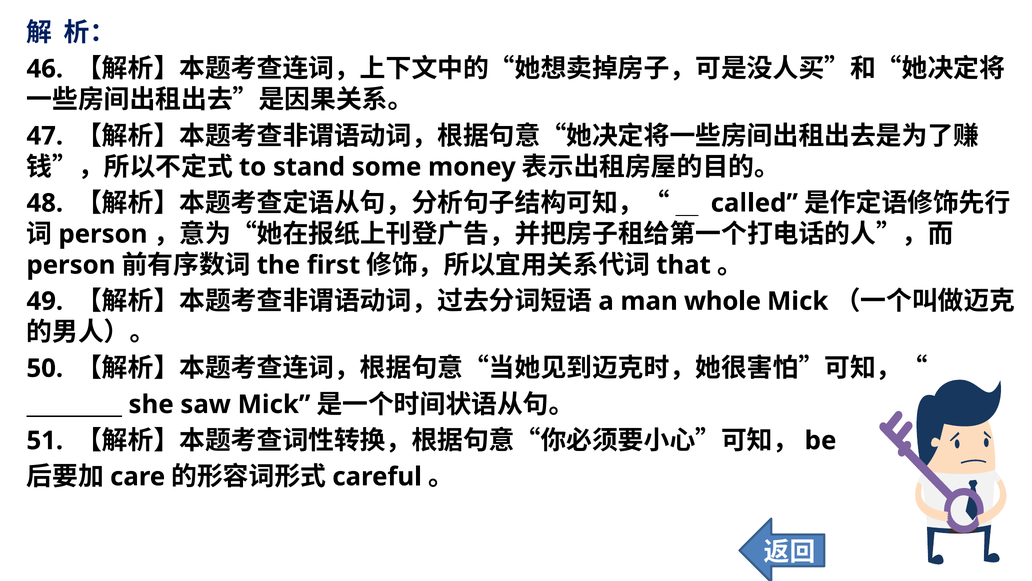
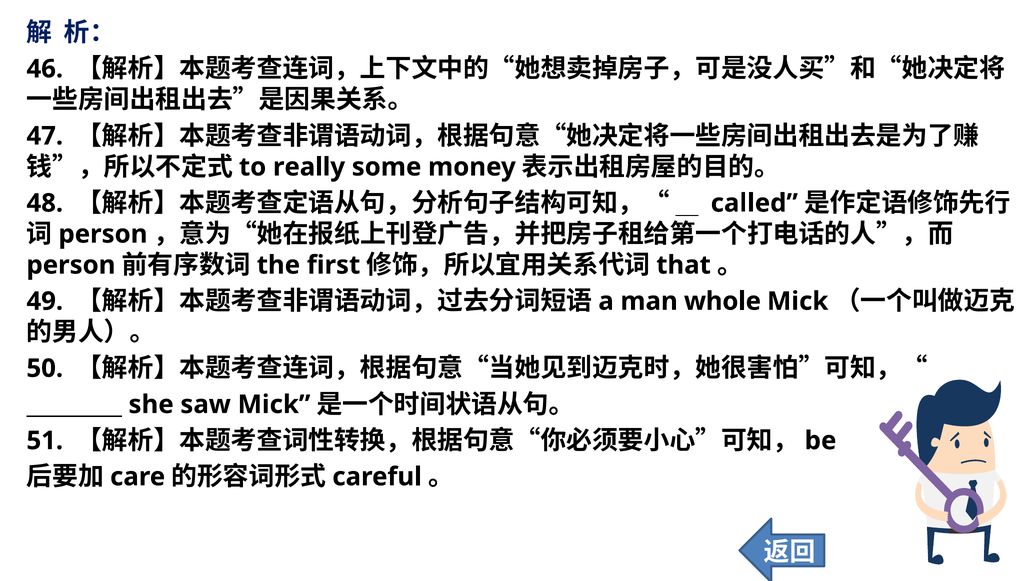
stand: stand -> really
